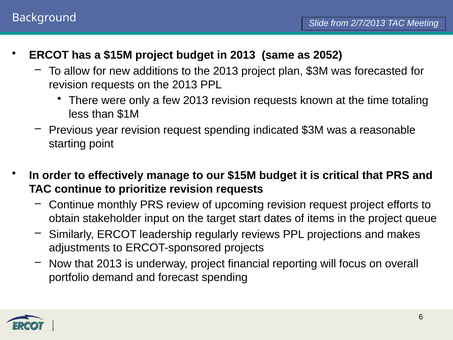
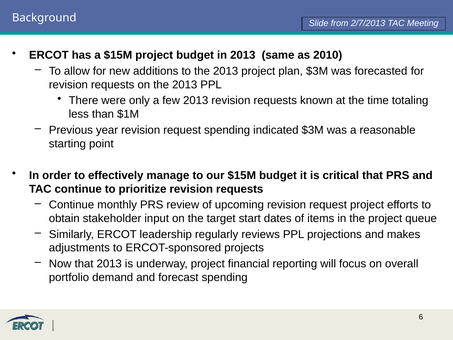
2052: 2052 -> 2010
